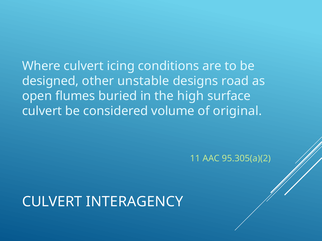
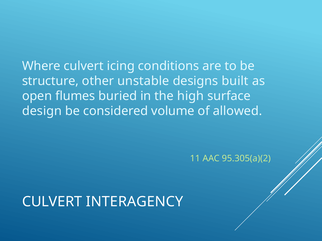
designed: designed -> structure
road: road -> built
culvert at (42, 111): culvert -> design
original: original -> allowed
